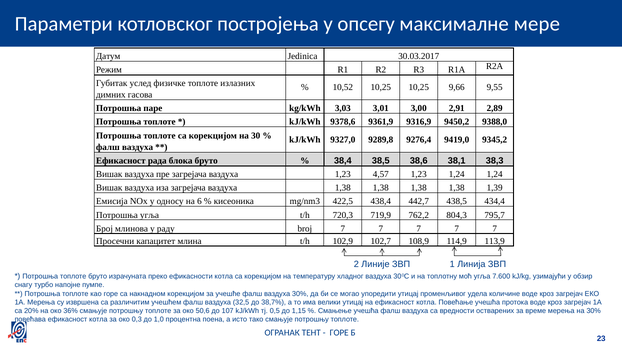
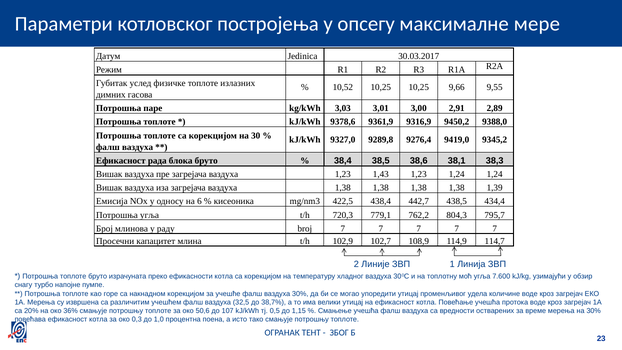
4,57: 4,57 -> 1,43
719,9: 719,9 -> 779,1
113,9: 113,9 -> 114,7
ГОРЕ at (339, 333): ГОРЕ -> ЗБОГ
